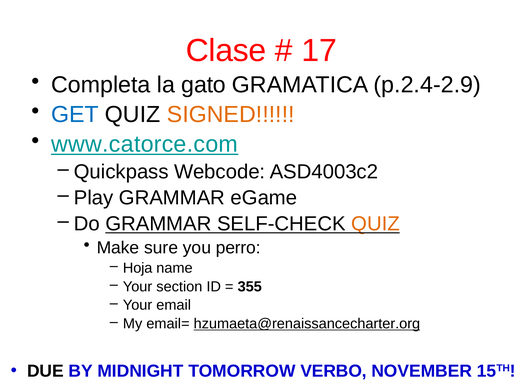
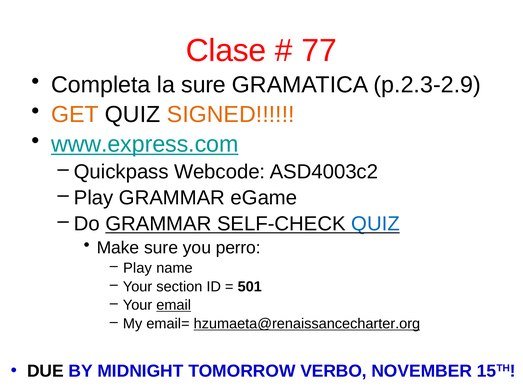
17: 17 -> 77
la gato: gato -> sure
p.2.4-2.9: p.2.4-2.9 -> p.2.3-2.9
GET colour: blue -> orange
www.catorce.com: www.catorce.com -> www.express.com
QUIZ at (376, 224) colour: orange -> blue
Hoja at (138, 268): Hoja -> Play
355: 355 -> 501
email underline: none -> present
